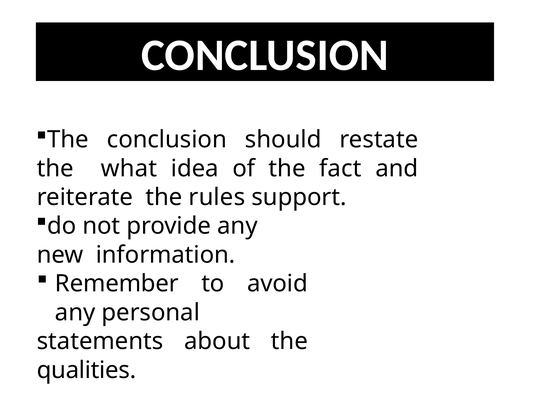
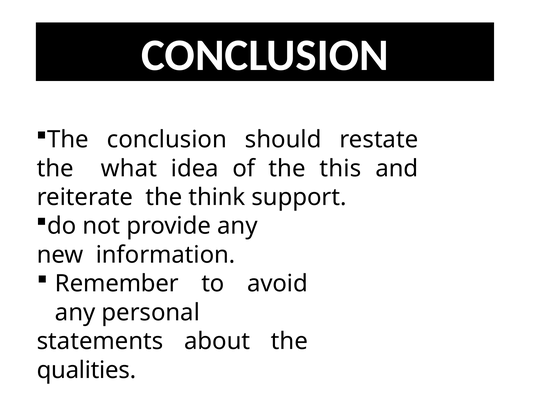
fact: fact -> this
rules: rules -> think
